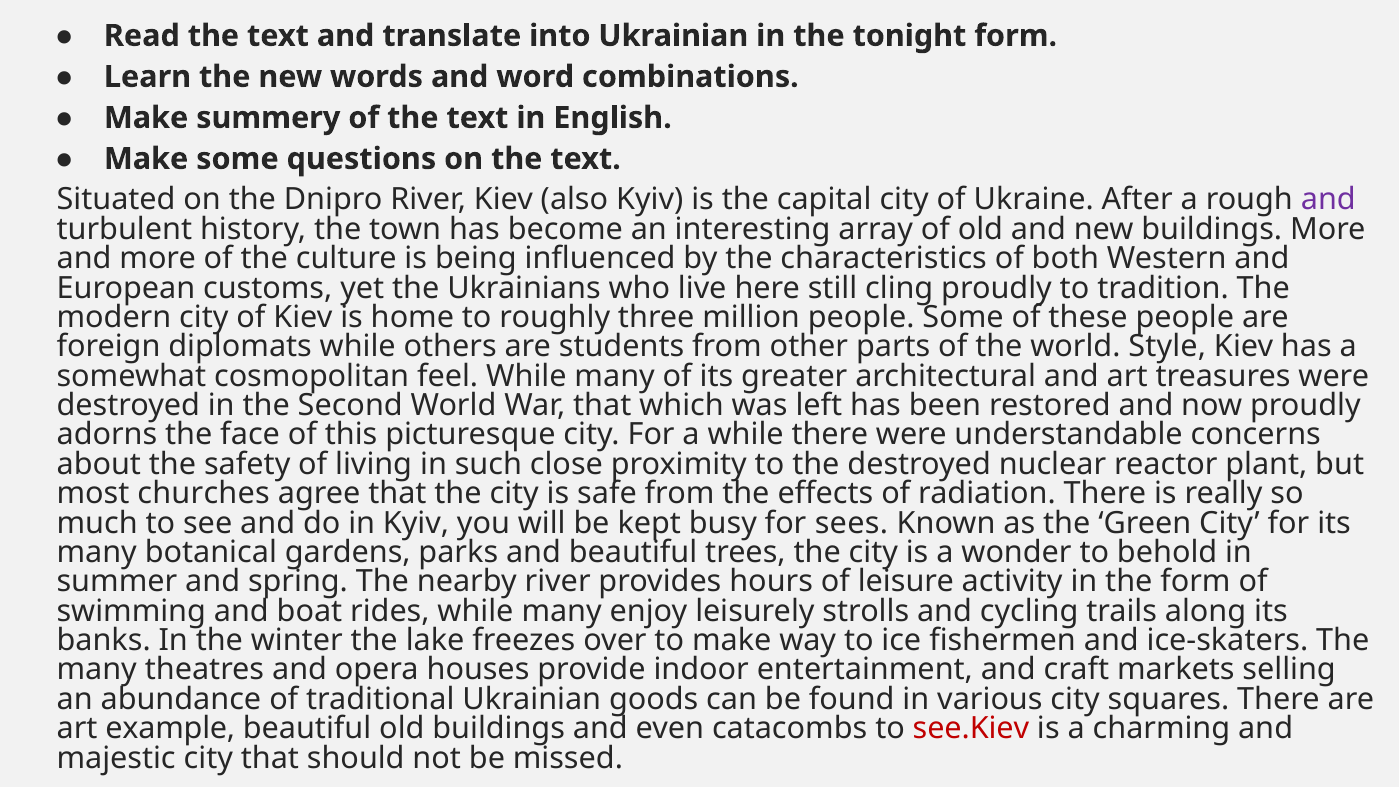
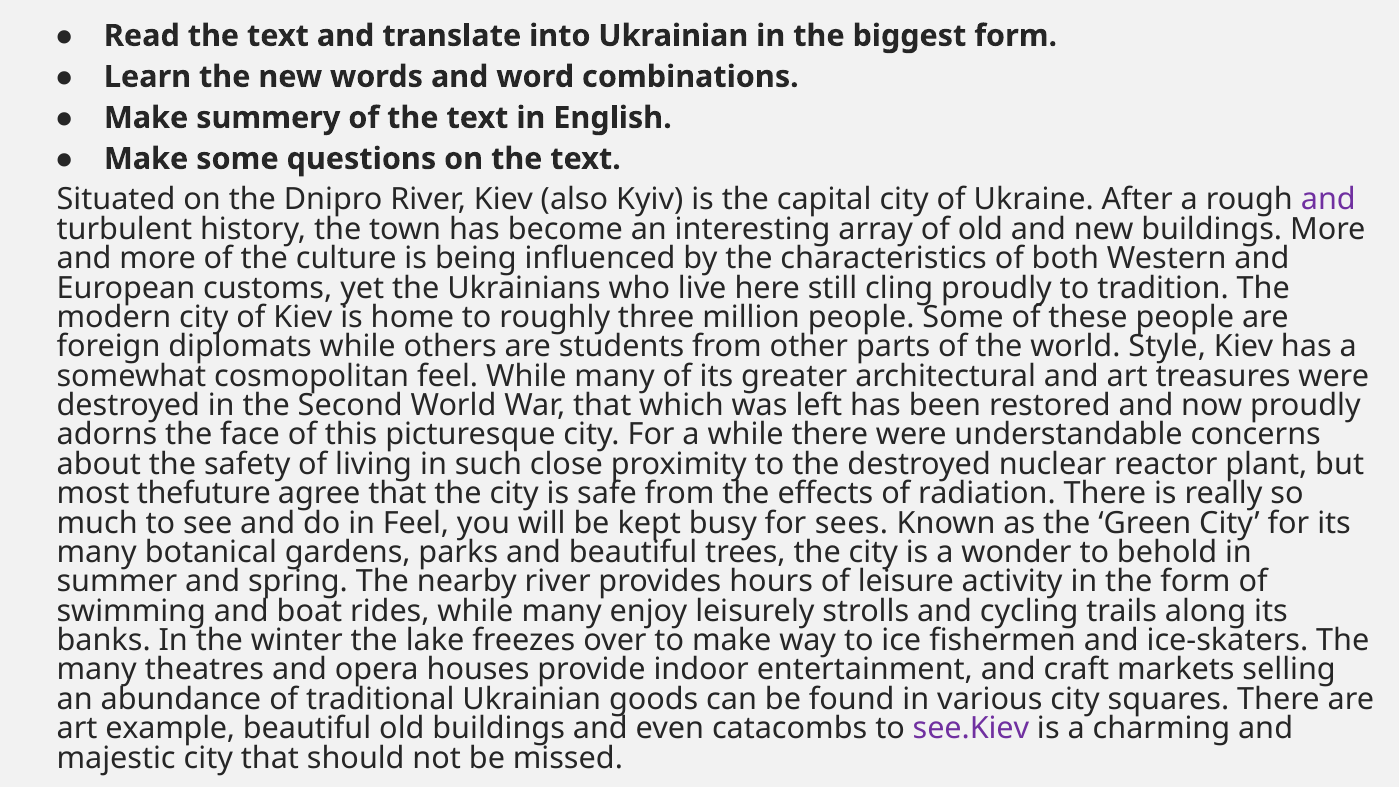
tonight: tonight -> biggest
churches: churches -> thefuture
in Kyiv: Kyiv -> Feel
see.Kiev colour: red -> purple
